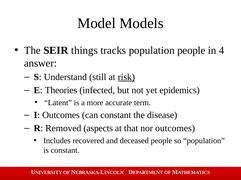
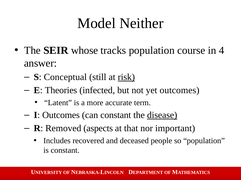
Models: Models -> Neither
things: things -> whose
population people: people -> course
Understand: Understand -> Conceptual
yet epidemics: epidemics -> outcomes
disease underline: none -> present
nor outcomes: outcomes -> important
